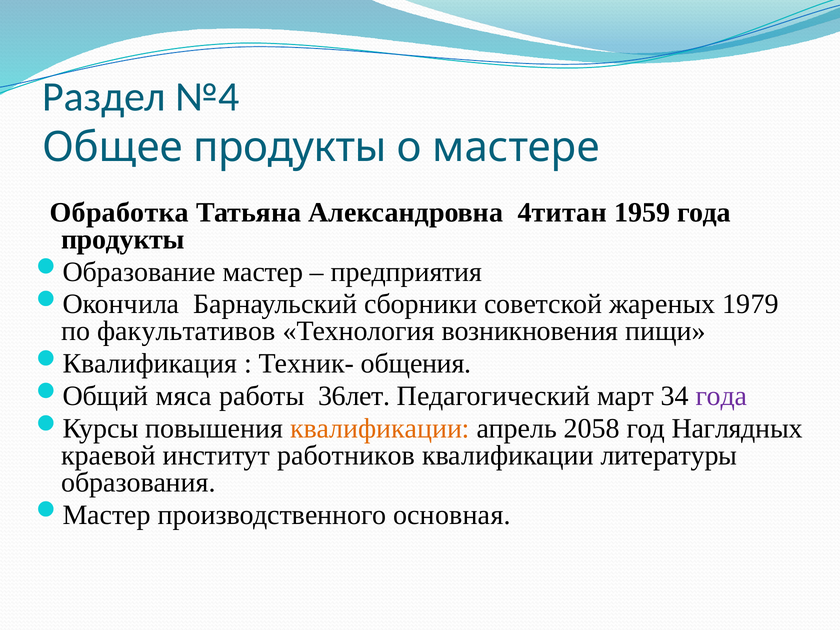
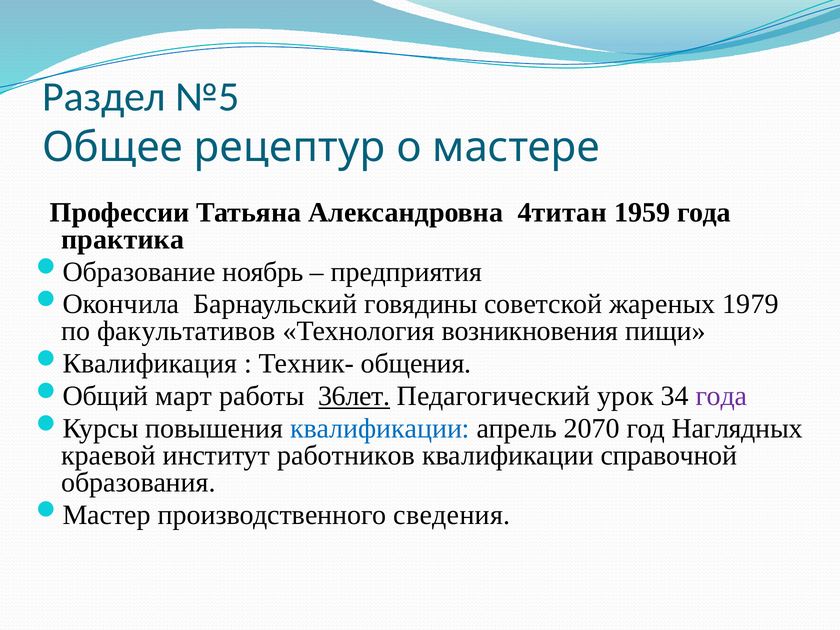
№4: №4 -> №5
Общее продукты: продукты -> рецептур
Обработка: Обработка -> Профессии
продукты at (123, 239): продукты -> практика
мастер: мастер -> ноябрь
сборники: сборники -> говядины
мяса: мяса -> март
36лет underline: none -> present
март: март -> урок
квалификации at (380, 429) colour: orange -> blue
2058: 2058 -> 2070
литературы: литературы -> справочной
основная: основная -> сведения
